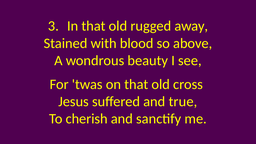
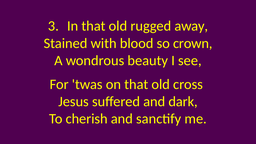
above: above -> crown
true: true -> dark
